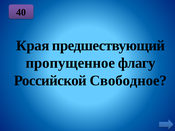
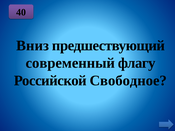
Края: Края -> Вниз
пропущенное: пропущенное -> современный
